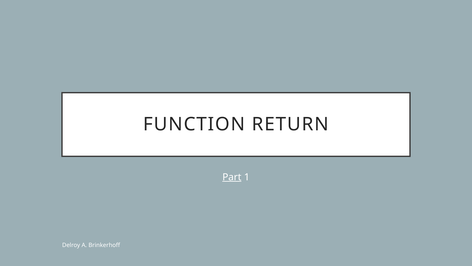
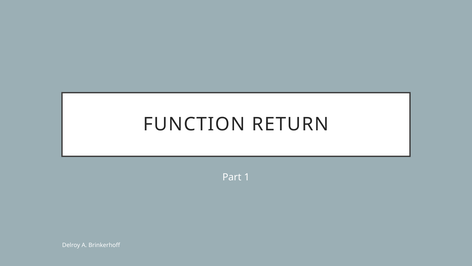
Part underline: present -> none
